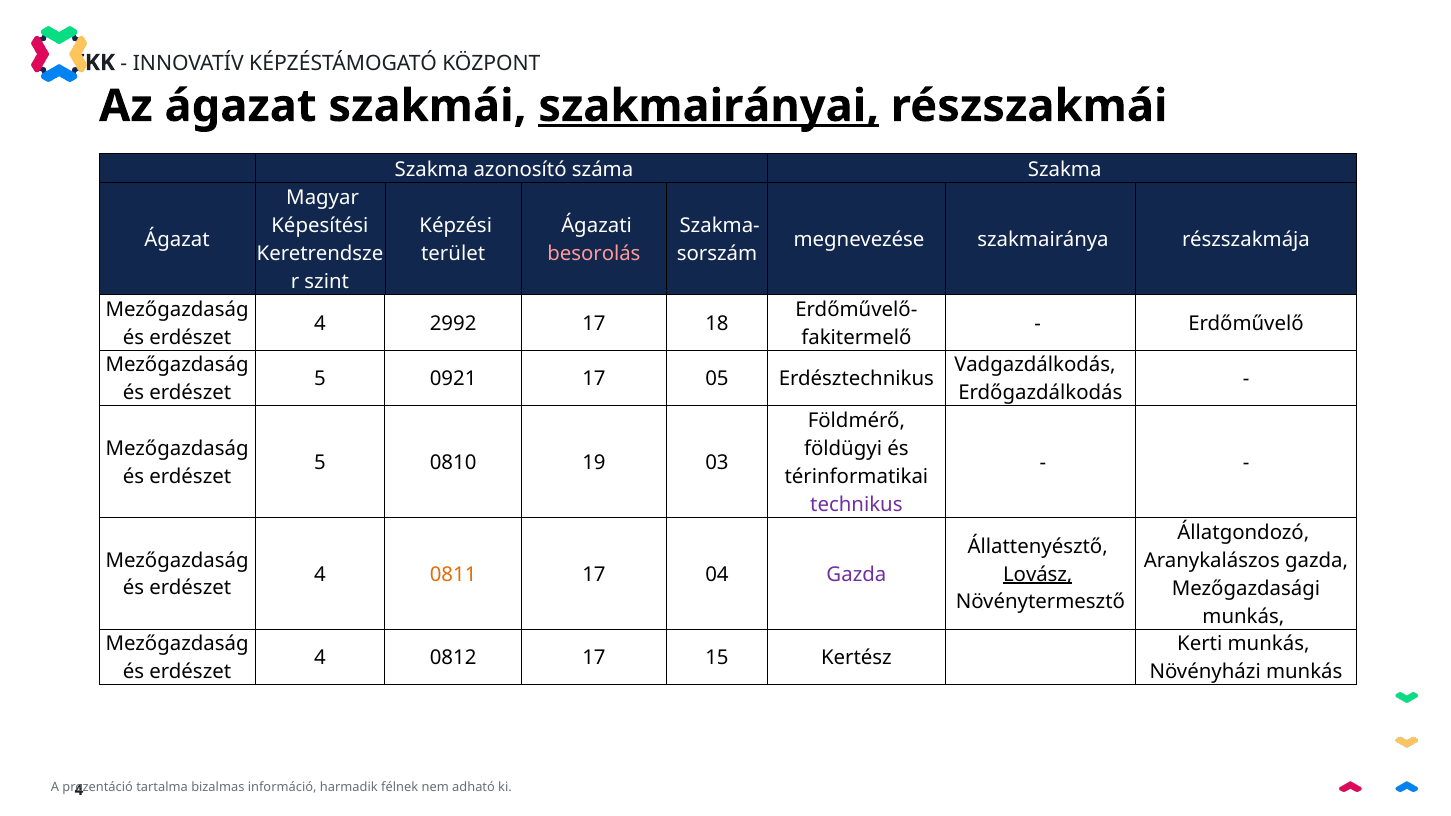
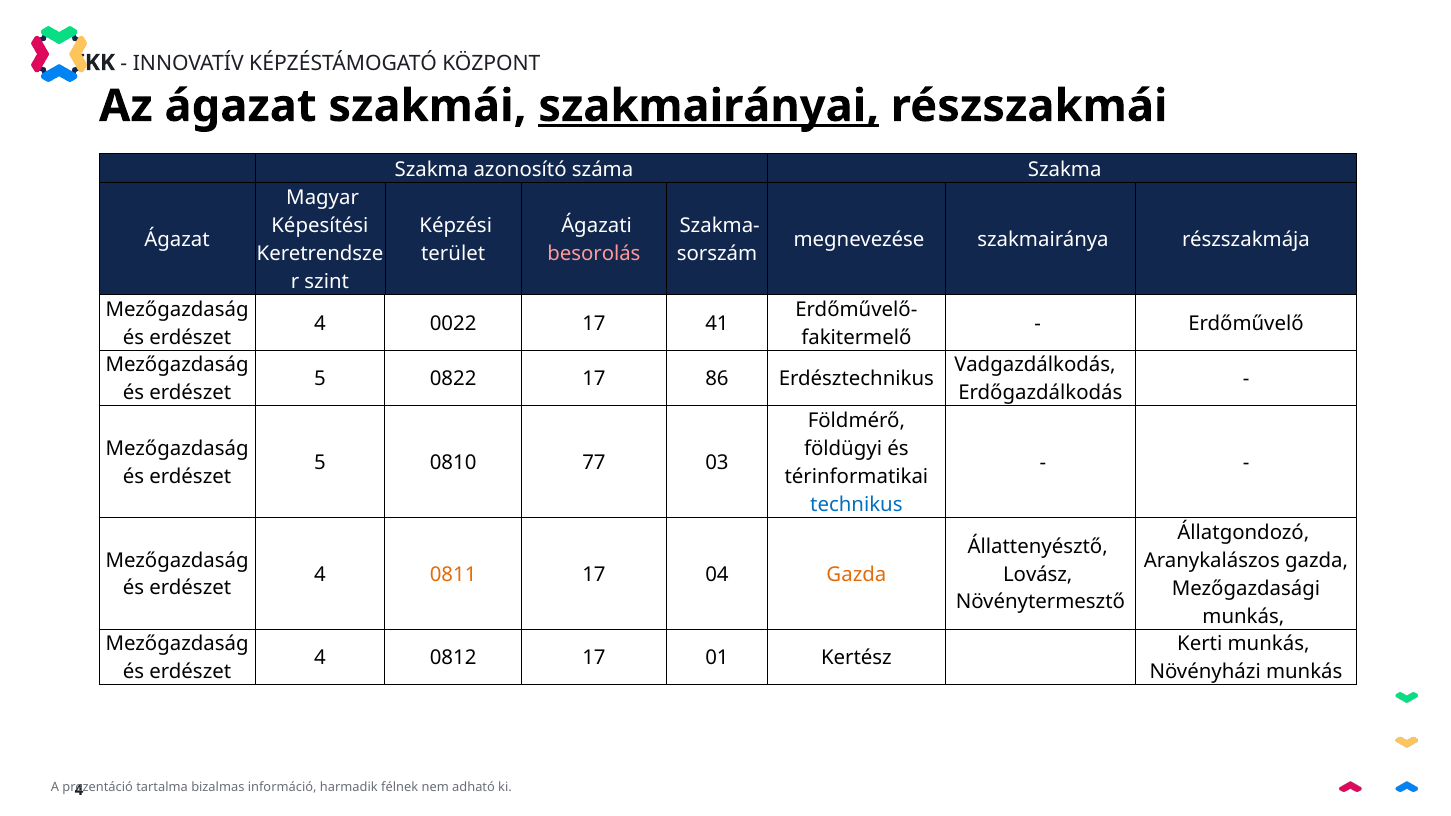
2992: 2992 -> 0022
18: 18 -> 41
0921: 0921 -> 0822
05: 05 -> 86
19: 19 -> 77
technikus colour: purple -> blue
Gazda at (856, 574) colour: purple -> orange
Lovász underline: present -> none
15: 15 -> 01
